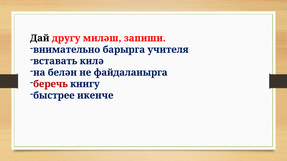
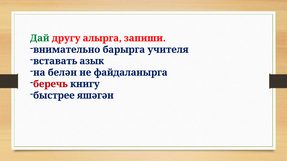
Дай colour: black -> green
миләш: миләш -> алырга
килә: килә -> азык
икенче: икенче -> яшәгән
